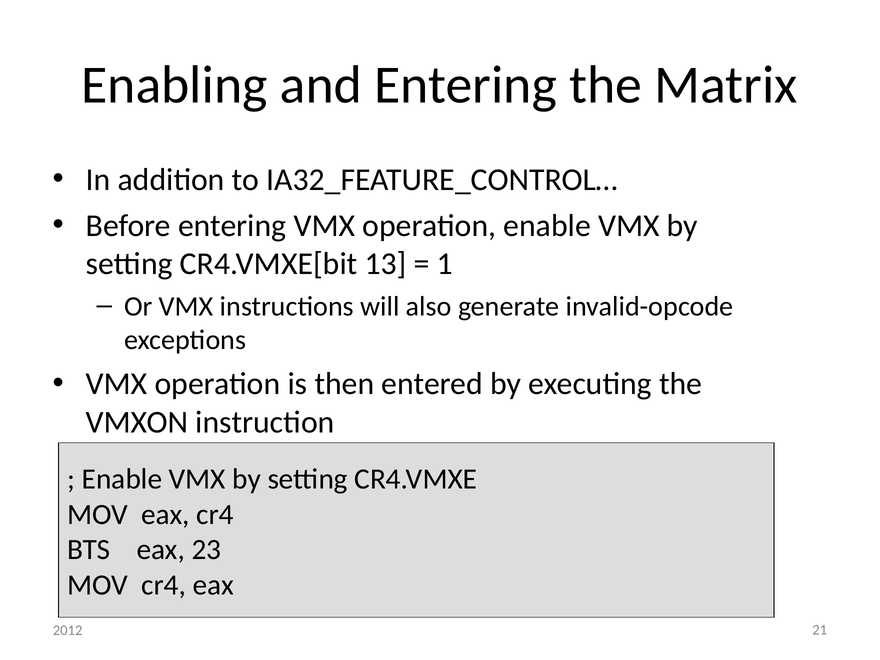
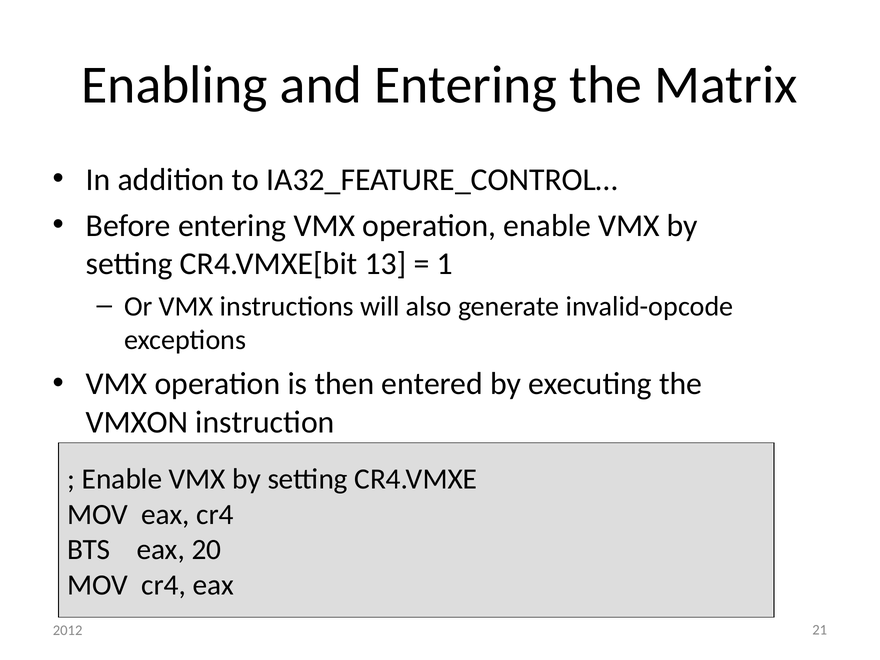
23: 23 -> 20
